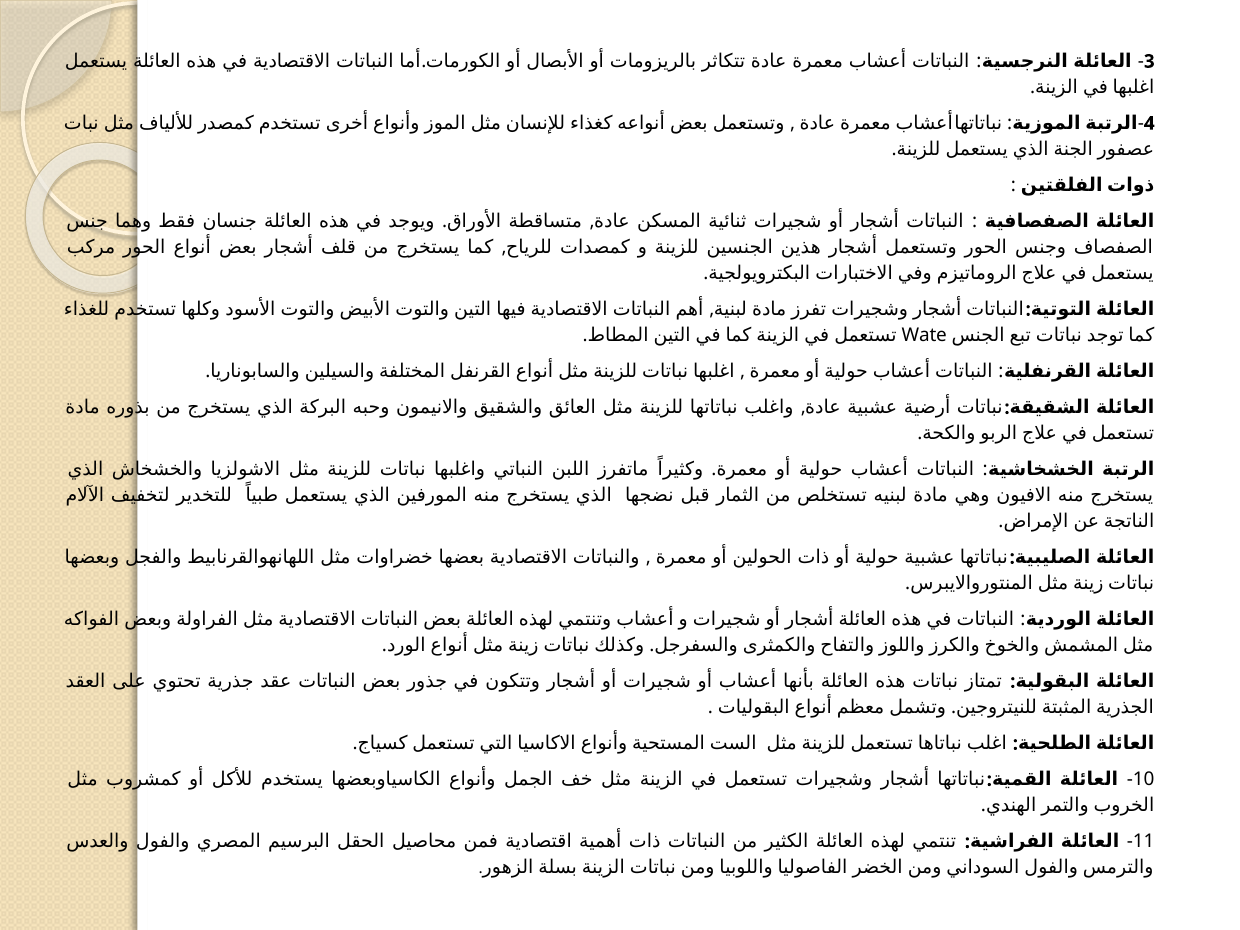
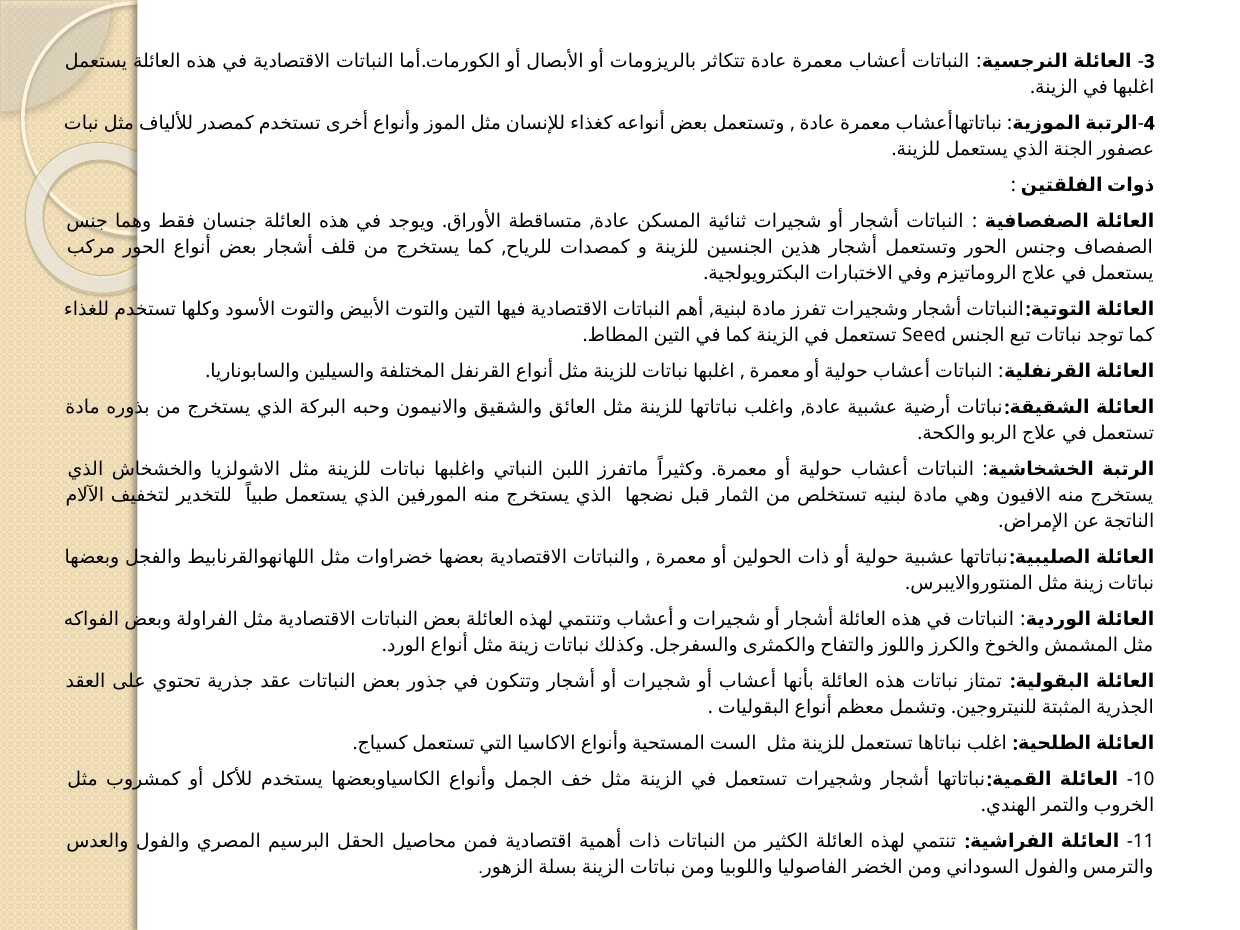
Wate: Wate -> Seed
